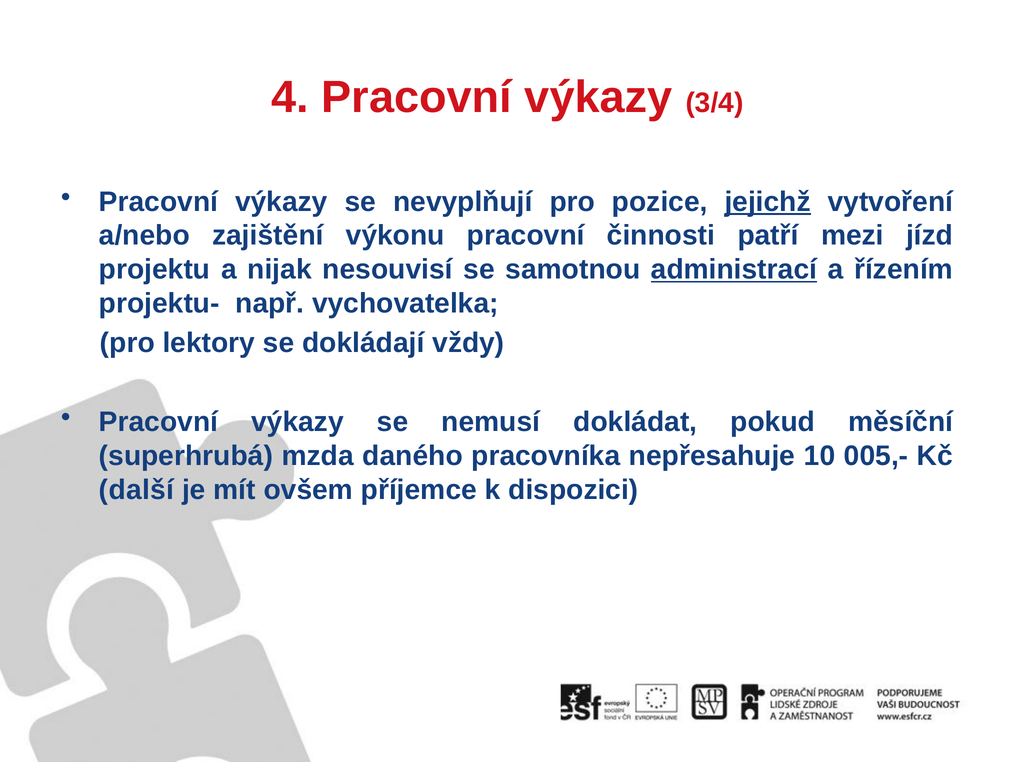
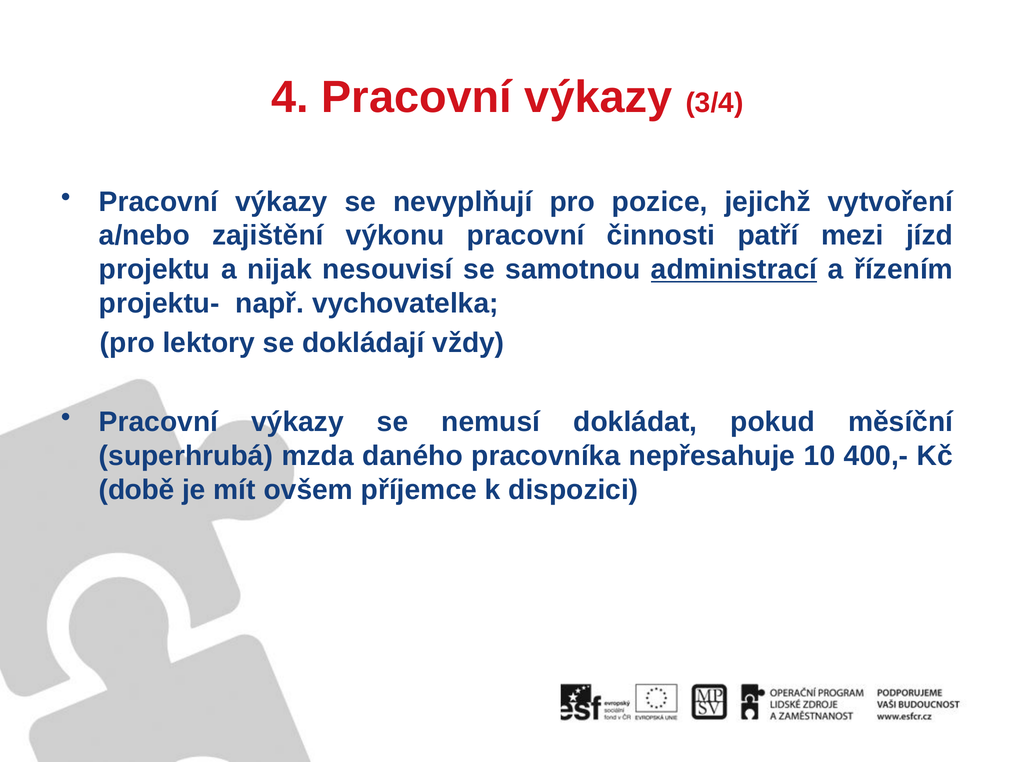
jejichž underline: present -> none
005,-: 005,- -> 400,-
další: další -> době
